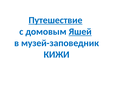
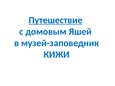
Яшей underline: present -> none
